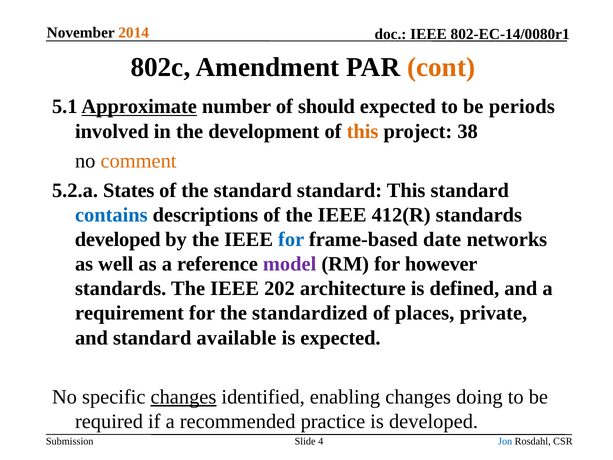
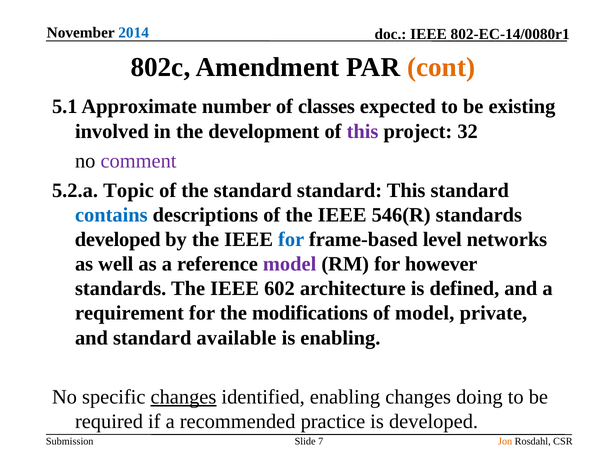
2014 colour: orange -> blue
Approximate underline: present -> none
should: should -> classes
periods: periods -> existing
this at (363, 131) colour: orange -> purple
38: 38 -> 32
comment colour: orange -> purple
States: States -> Topic
412(R: 412(R -> 546(R
date: date -> level
202: 202 -> 602
standardized: standardized -> modifications
of places: places -> model
is expected: expected -> enabling
4: 4 -> 7
Jon colour: blue -> orange
